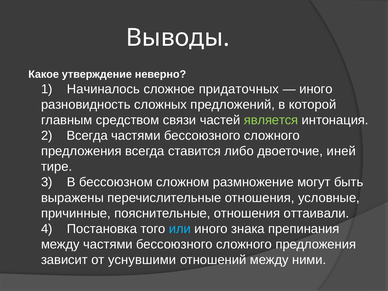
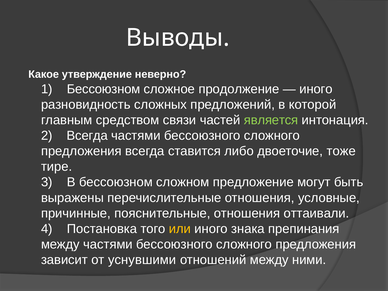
1 Начиналось: Начиналось -> Бессоюзном
придаточных: придаточных -> продолжение
иней: иней -> тоже
размножение: размножение -> предложение
или colour: light blue -> yellow
